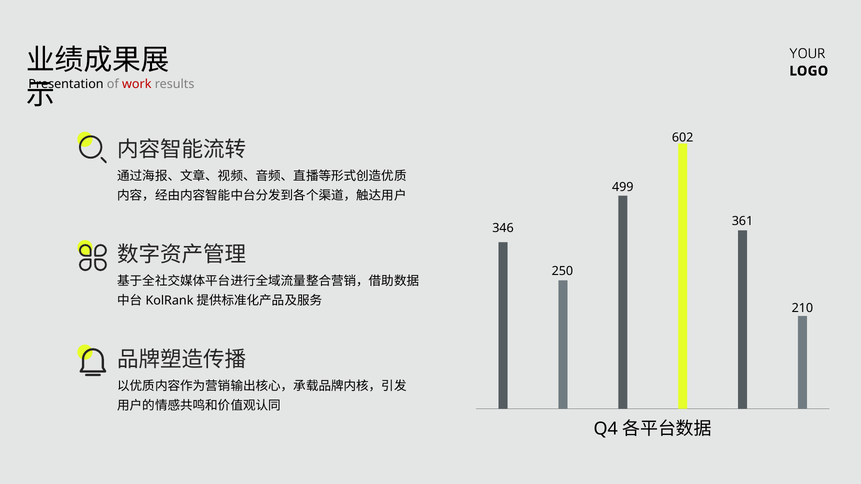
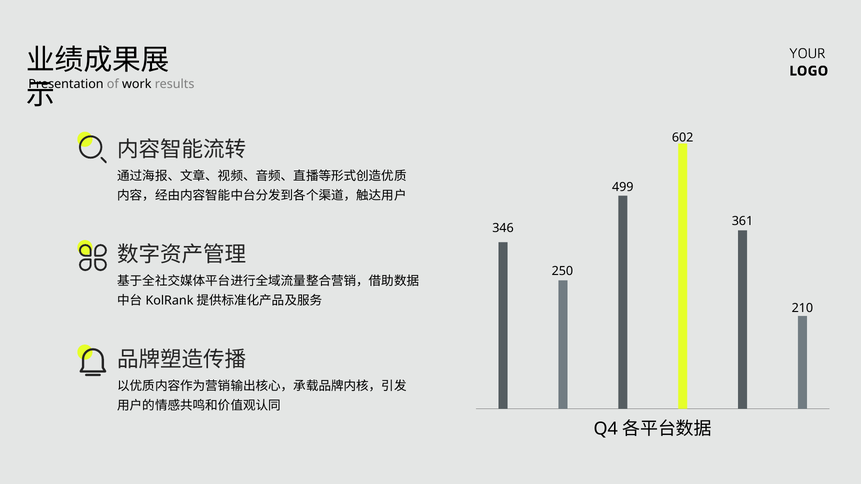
work colour: red -> black
